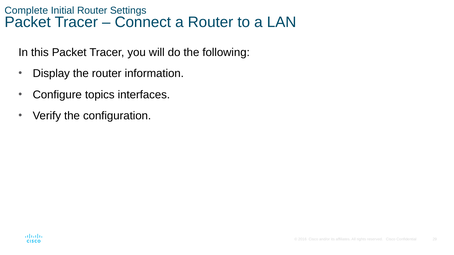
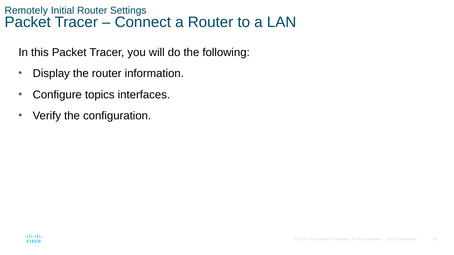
Complete: Complete -> Remotely
